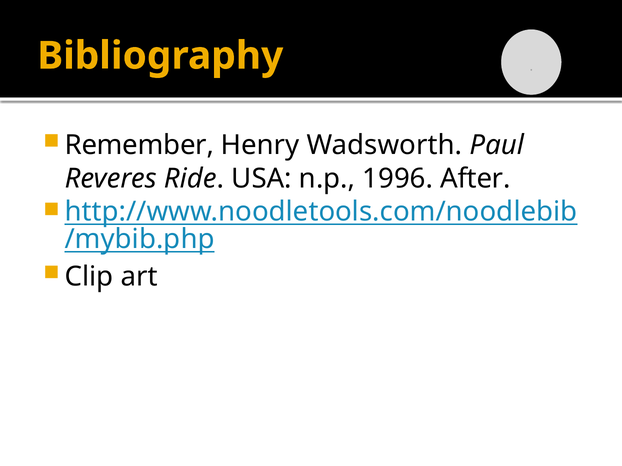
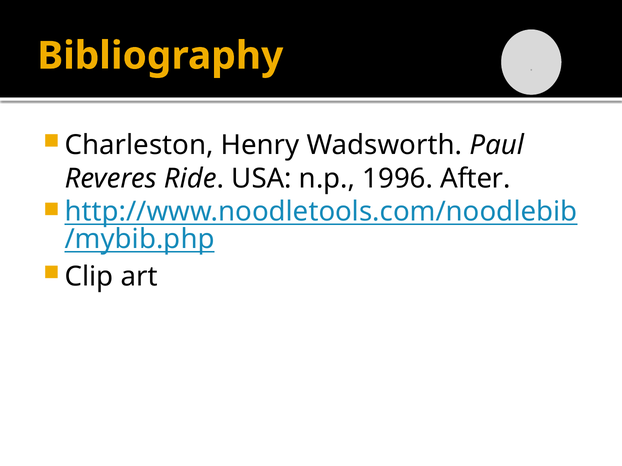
Remember: Remember -> Charleston
